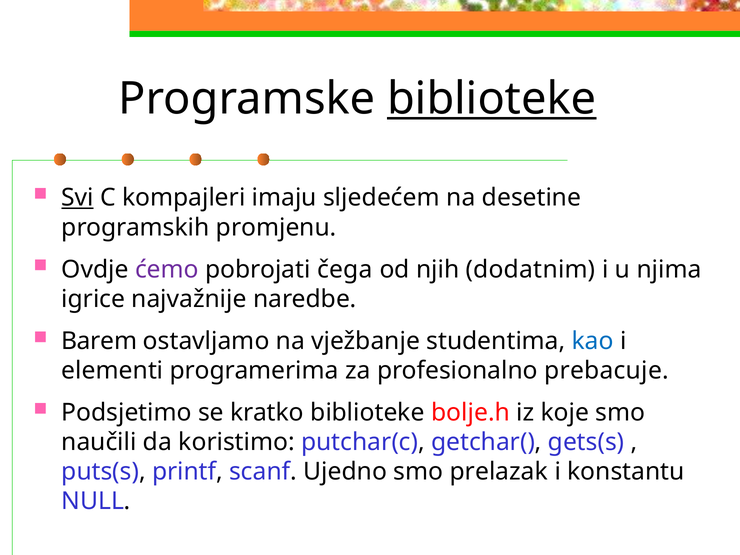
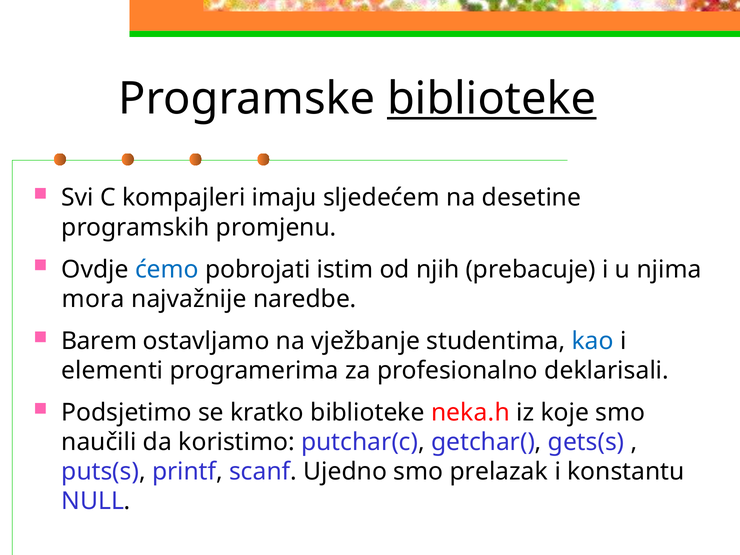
Svi underline: present -> none
ćemo colour: purple -> blue
čega: čega -> istim
dodatnim: dodatnim -> prebacuje
igrice: igrice -> mora
prebacuje: prebacuje -> deklarisali
bolje.h: bolje.h -> neka.h
